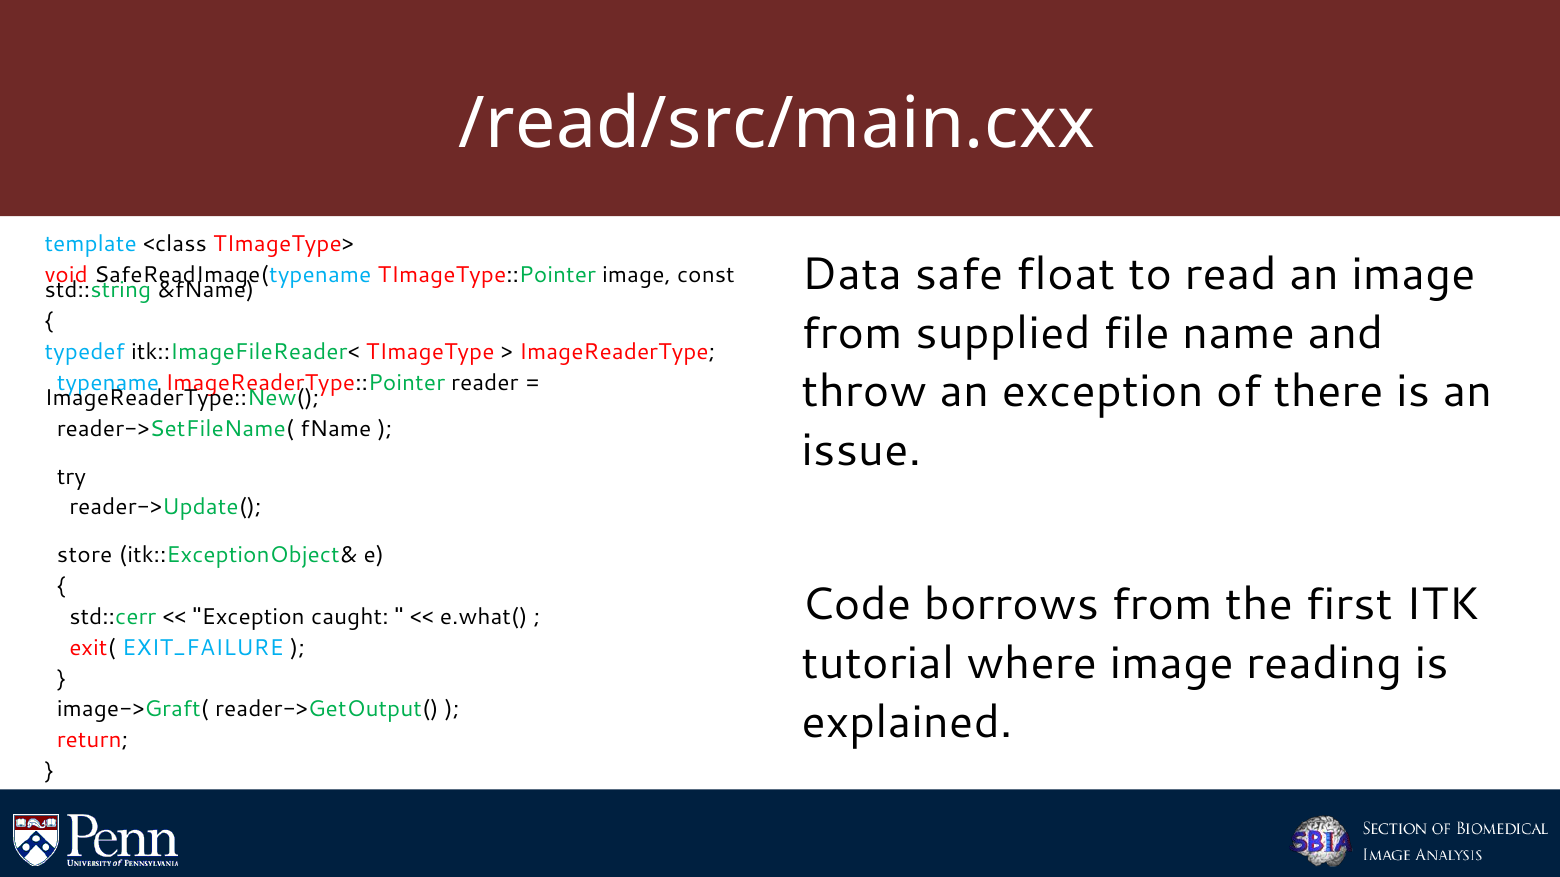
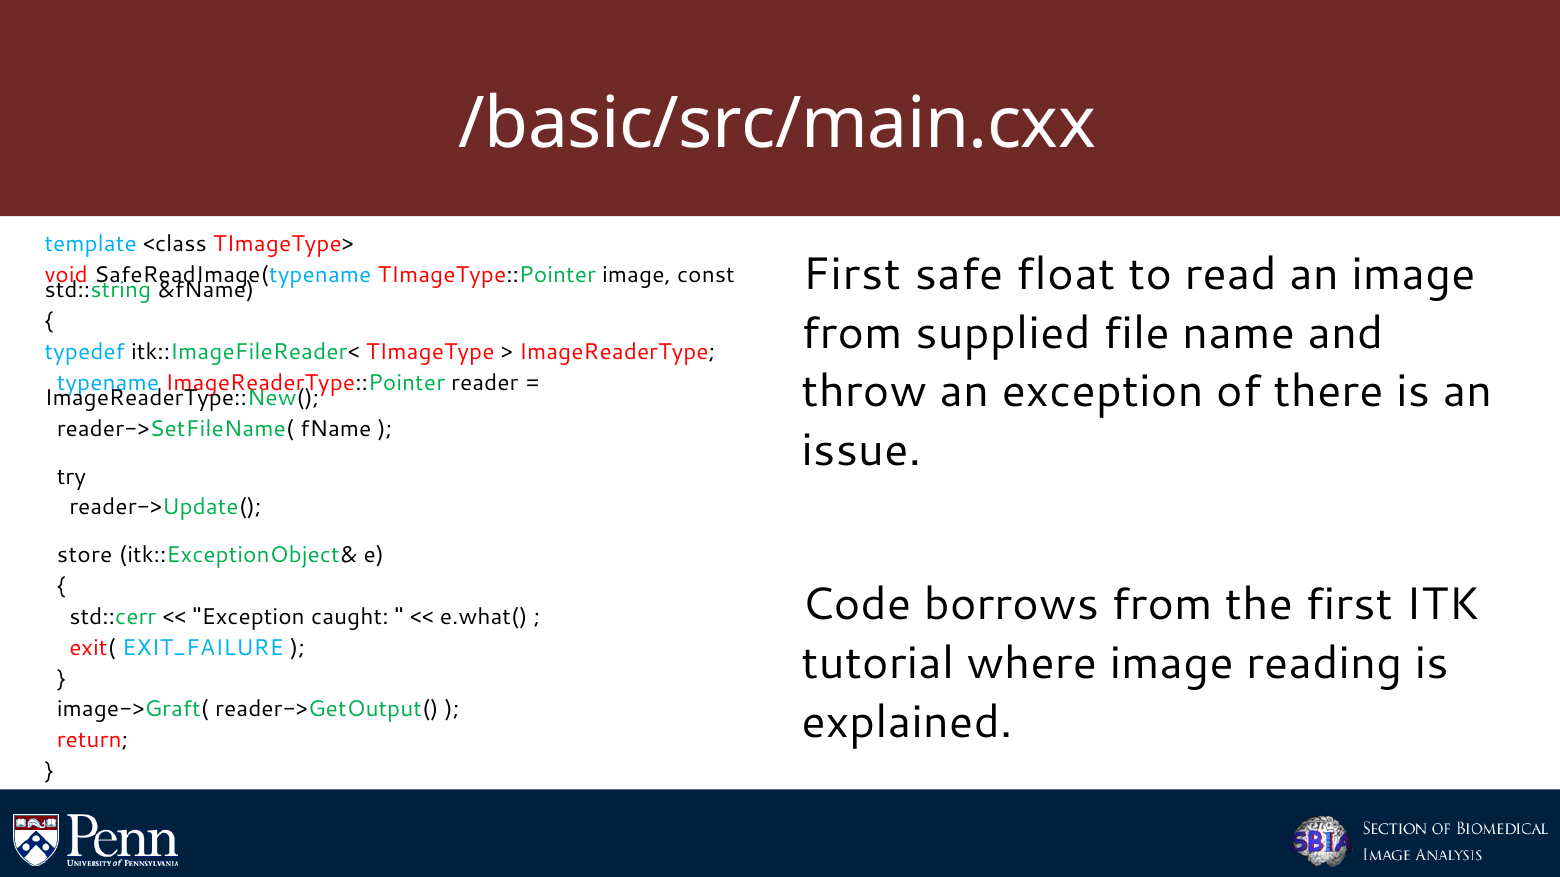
/read/src/main.cxx: /read/src/main.cxx -> /basic/src/main.cxx
Data at (852, 274): Data -> First
